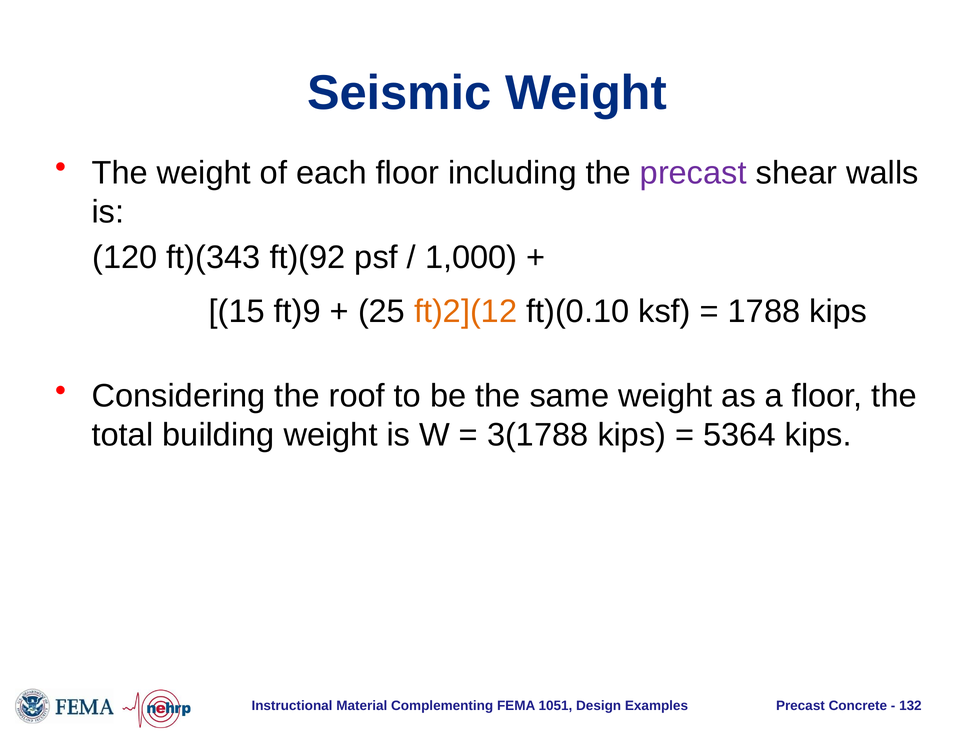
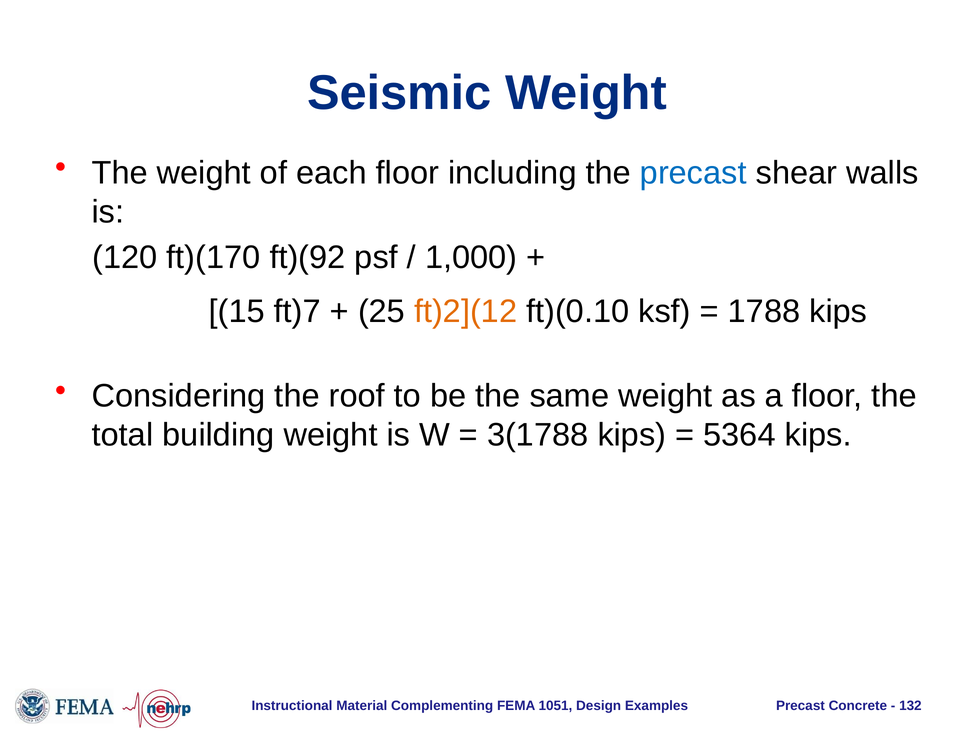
precast at (693, 173) colour: purple -> blue
ft)(343: ft)(343 -> ft)(170
ft)9: ft)9 -> ft)7
